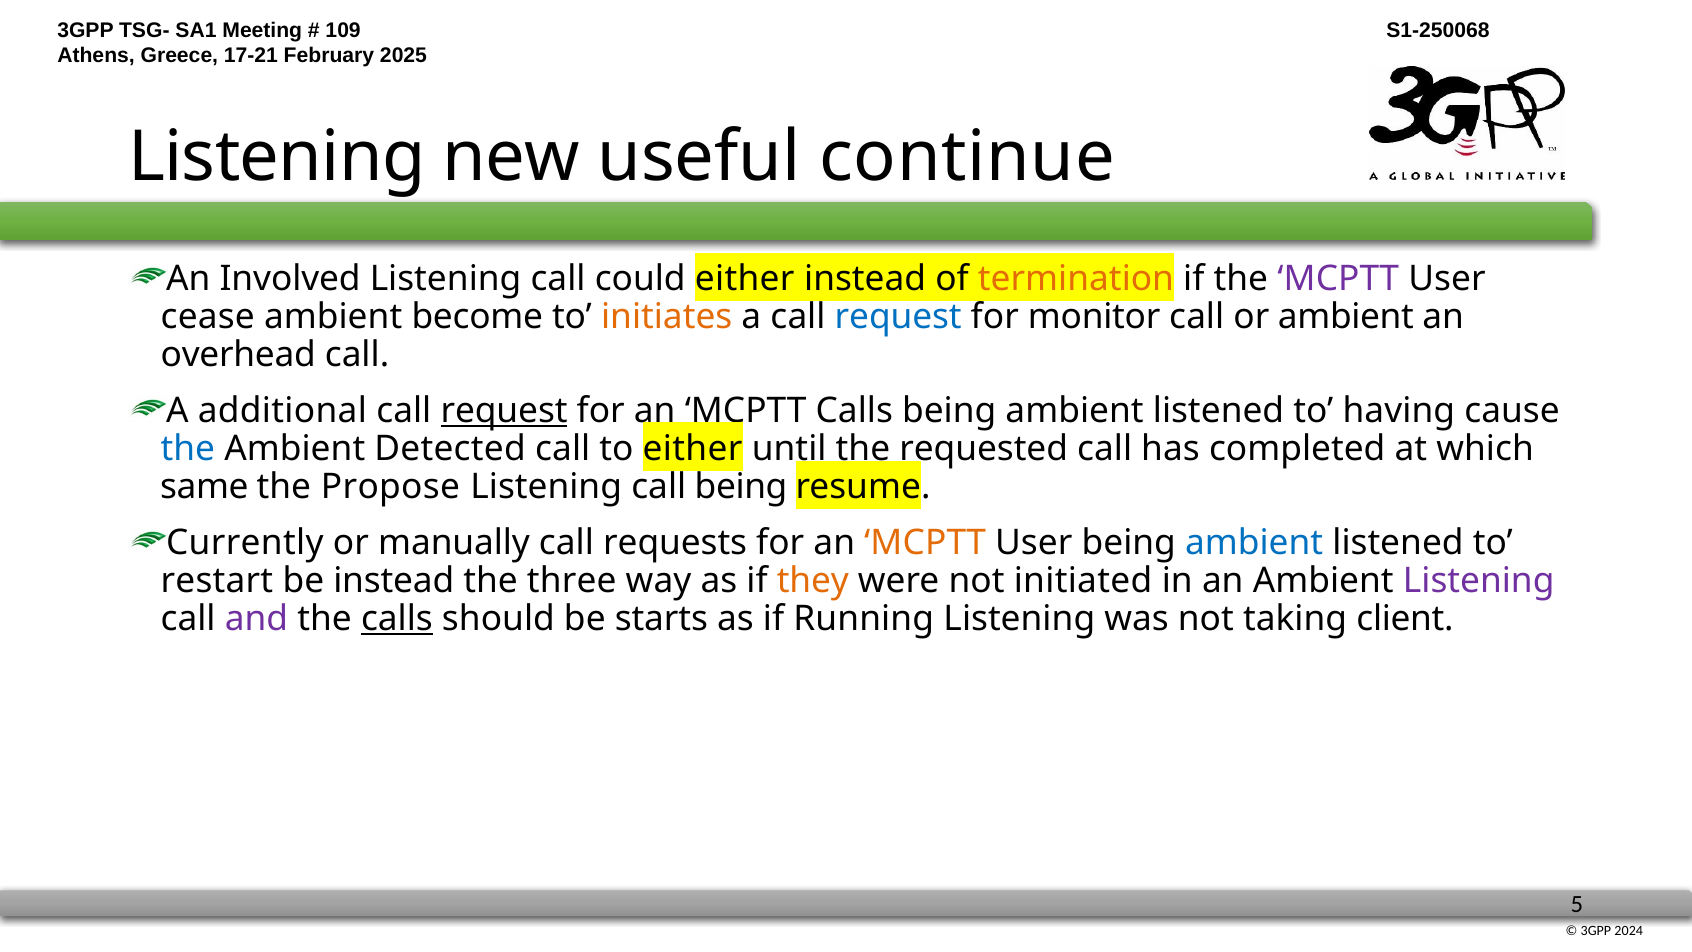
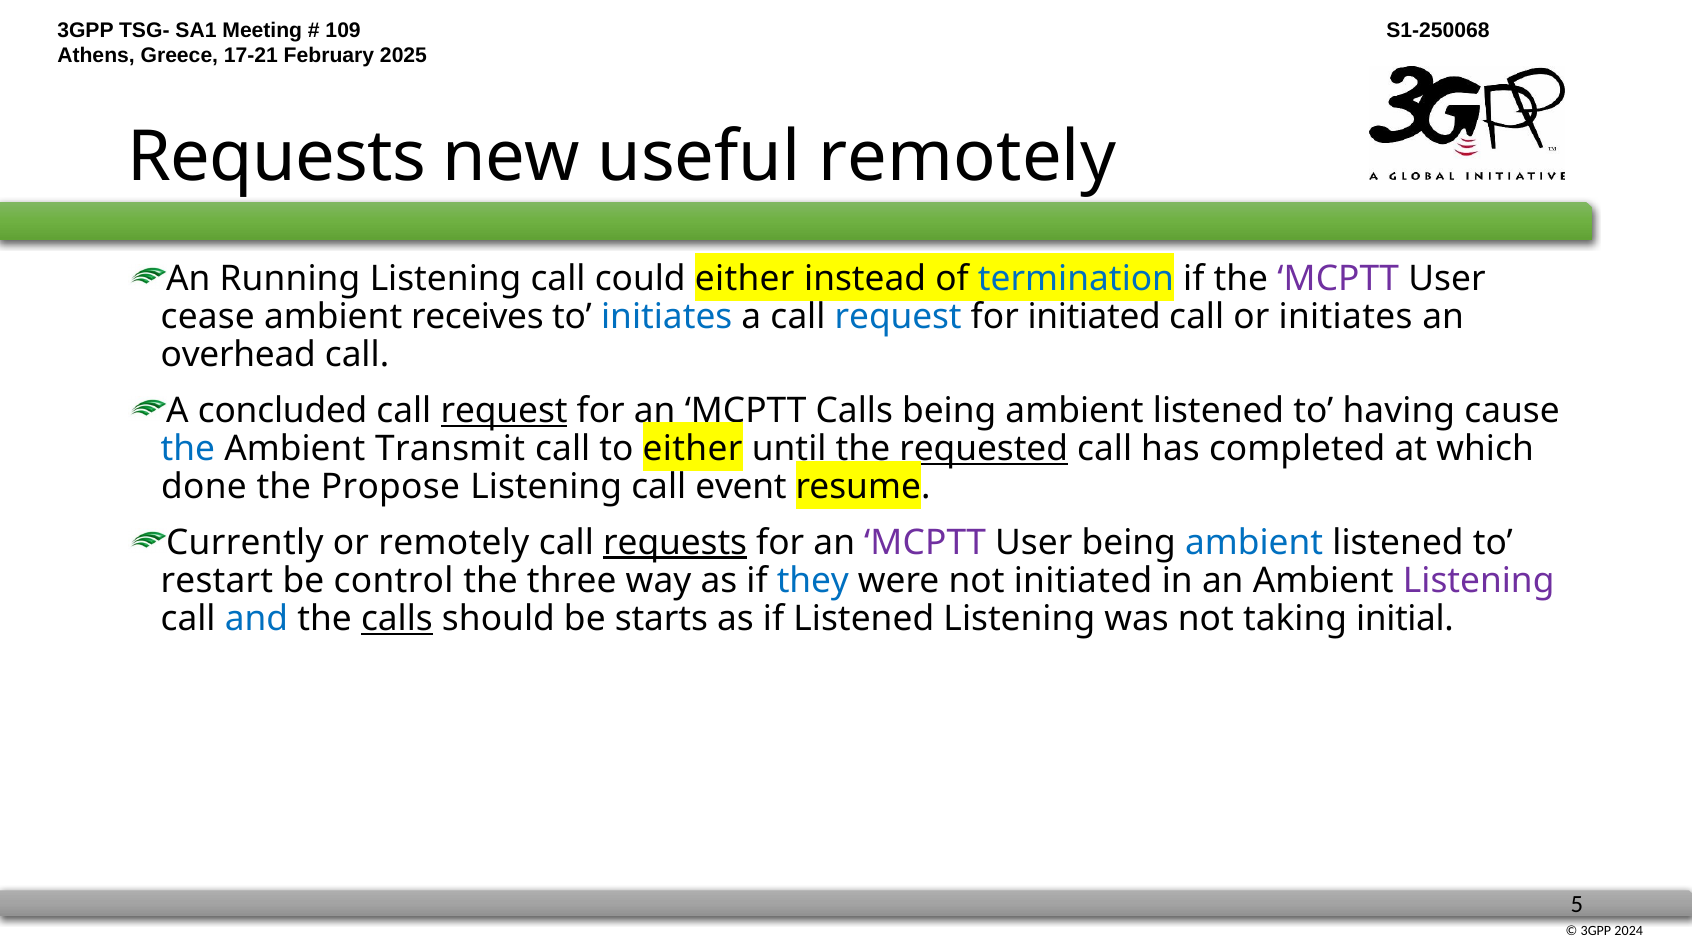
Listening at (277, 157): Listening -> Requests
useful continue: continue -> remotely
Involved: Involved -> Running
termination colour: orange -> blue
become: become -> receives
initiates at (667, 317) colour: orange -> blue
for monitor: monitor -> initiated
or ambient: ambient -> initiates
additional: additional -> concluded
Detected: Detected -> Transmit
requested underline: none -> present
same: same -> done
call being: being -> event
or manually: manually -> remotely
requests at (675, 542) underline: none -> present
MCPTT at (925, 542) colour: orange -> purple
be instead: instead -> control
they colour: orange -> blue
and colour: purple -> blue
if Running: Running -> Listened
client: client -> initial
